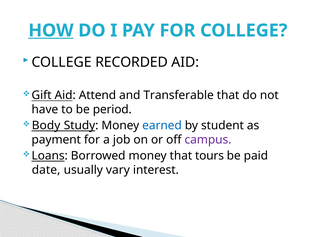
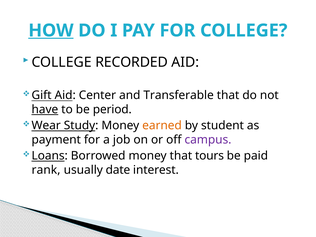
Attend: Attend -> Center
have underline: none -> present
Body: Body -> Wear
earned colour: blue -> orange
date: date -> rank
vary: vary -> date
